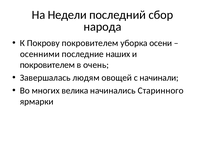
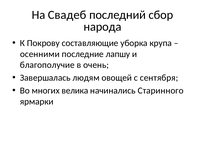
Недели: Недели -> Свадеб
Покрову покровителем: покровителем -> составляющие
осени: осени -> крупа
наших: наших -> лапшу
покровителем at (47, 65): покровителем -> благополучие
начинали: начинали -> сентября
